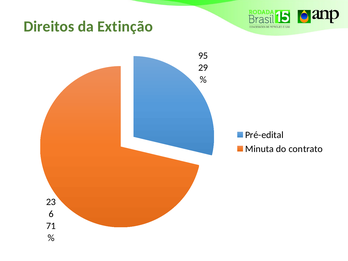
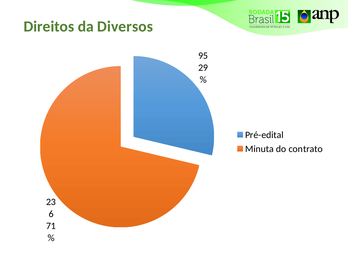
Extinção: Extinção -> Diversos
